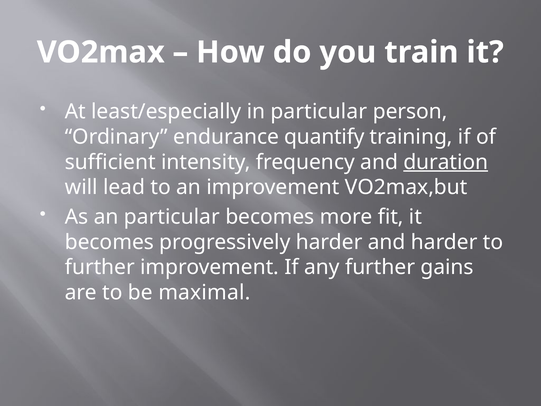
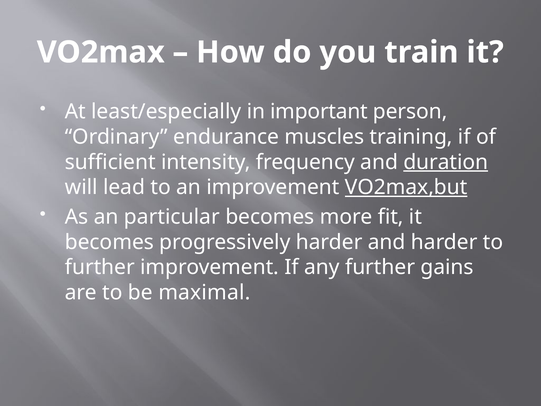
in particular: particular -> important
quantify: quantify -> muscles
VO2max,but underline: none -> present
